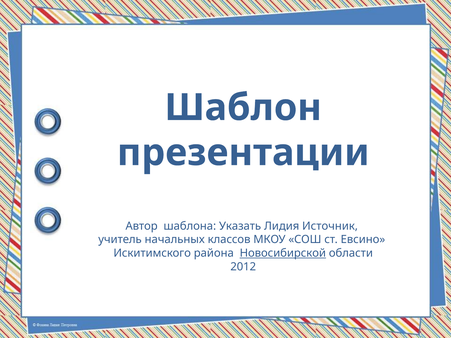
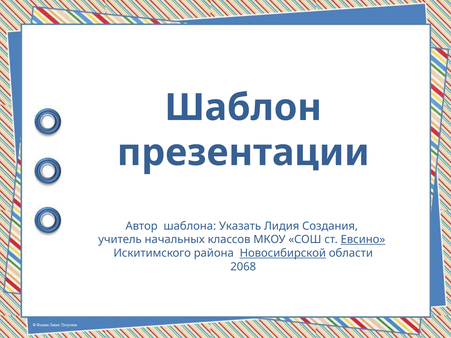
Источник: Источник -> Создания
Евсино underline: none -> present
2012: 2012 -> 2068
